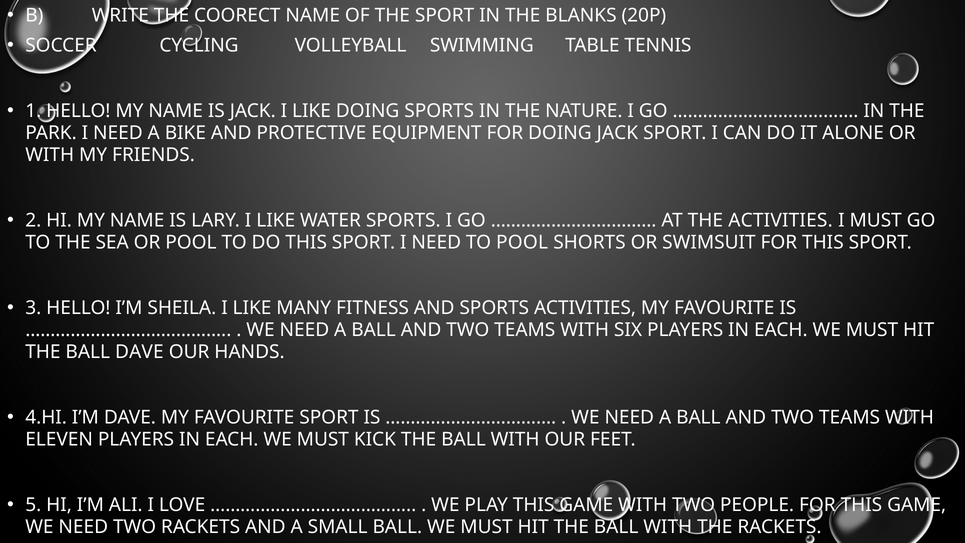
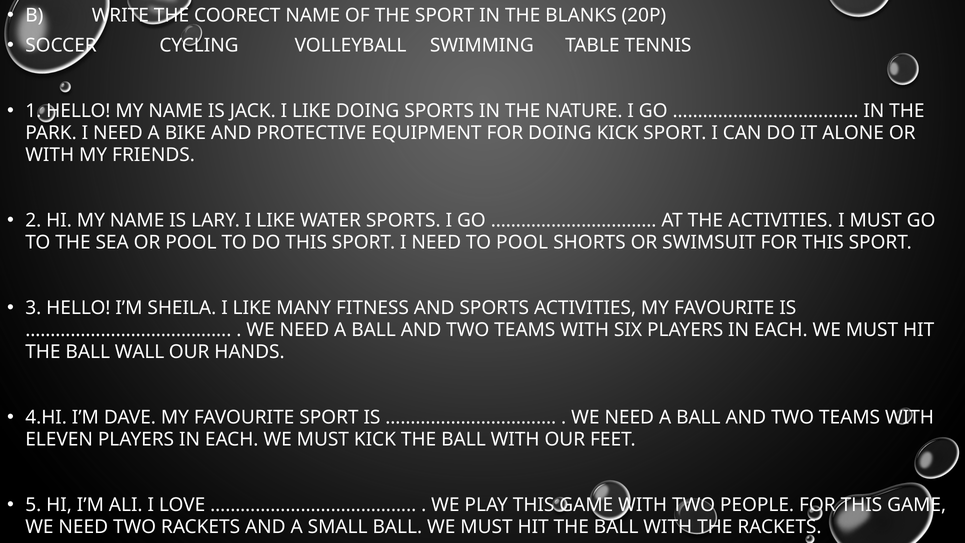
DOING JACK: JACK -> KICK
BALL DAVE: DAVE -> WALL
